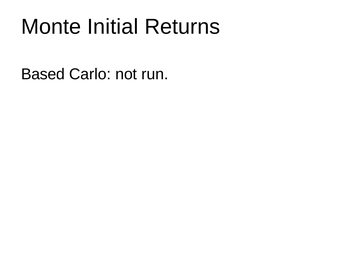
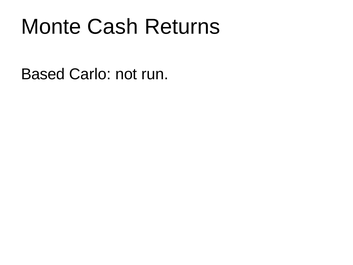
Initial: Initial -> Cash
